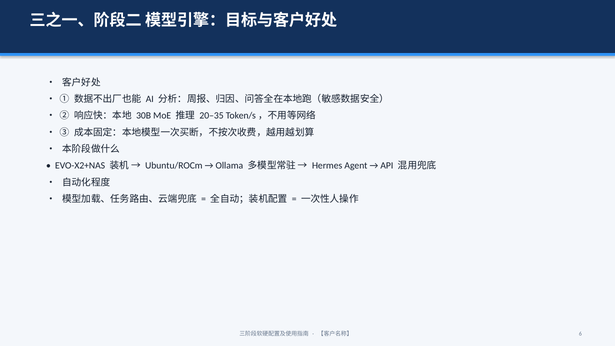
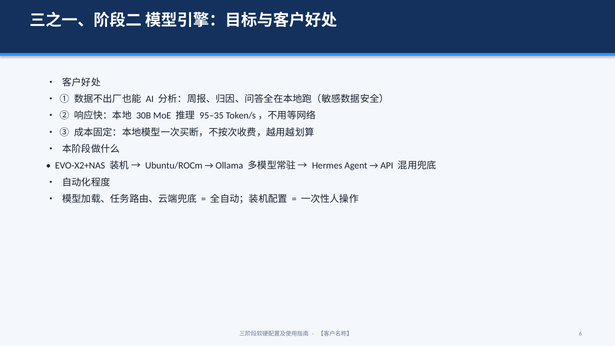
20–35: 20–35 -> 95–35
